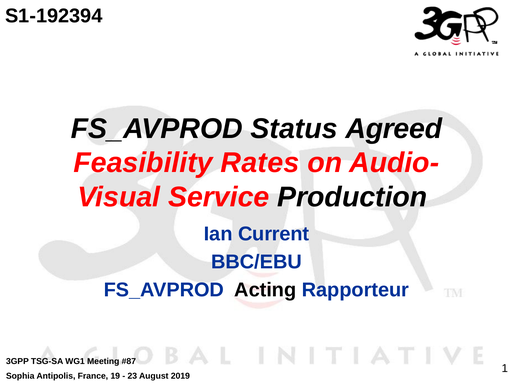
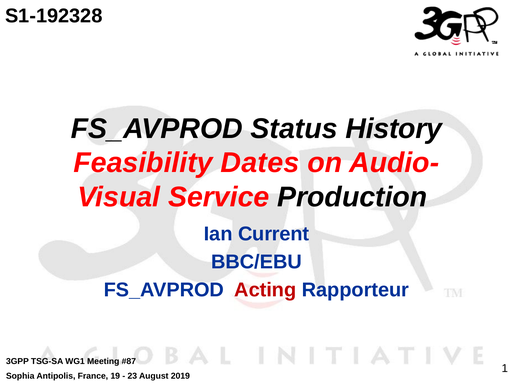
S1-192394: S1-192394 -> S1-192328
Agreed: Agreed -> History
Rates: Rates -> Dates
Acting colour: black -> red
